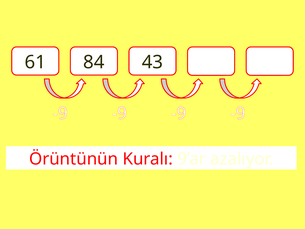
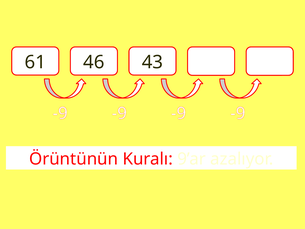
84: 84 -> 46
